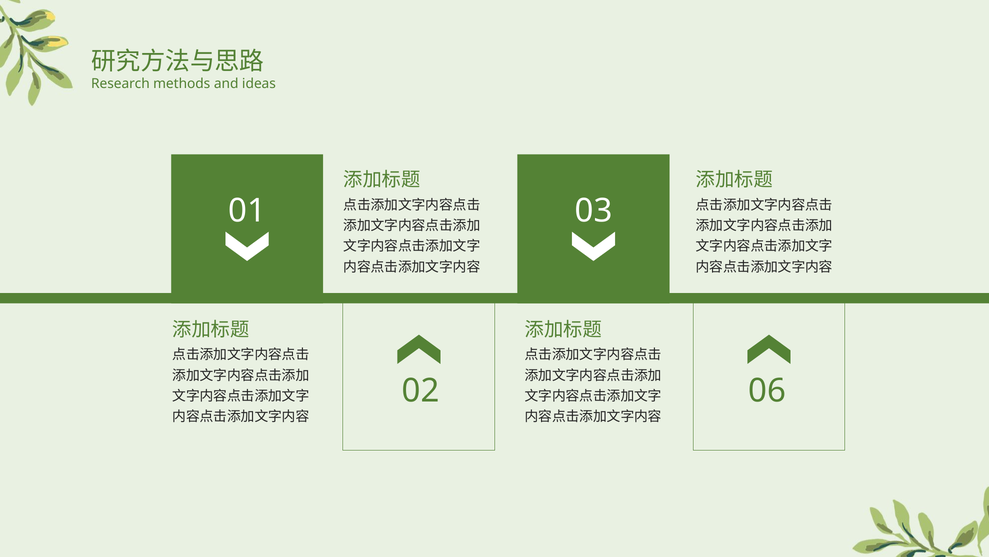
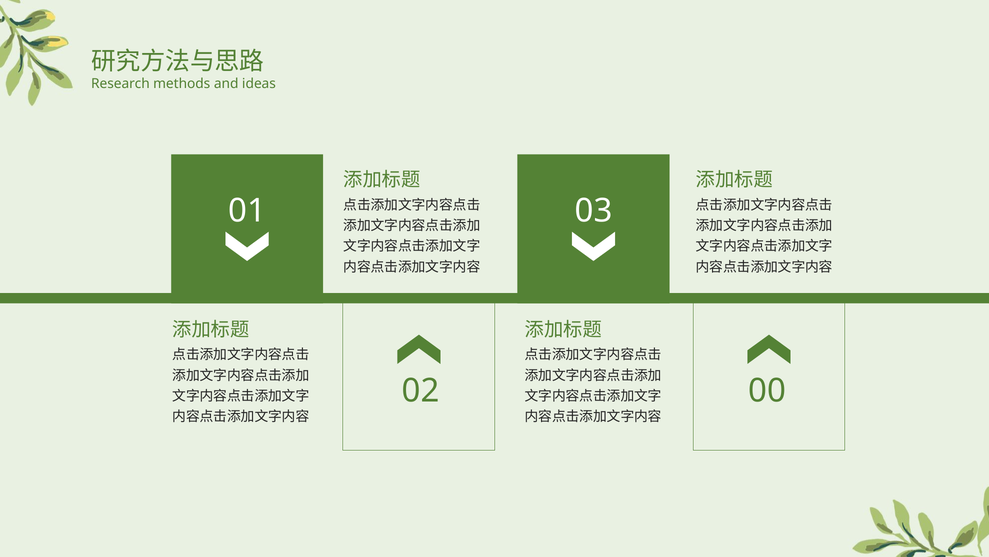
06: 06 -> 00
